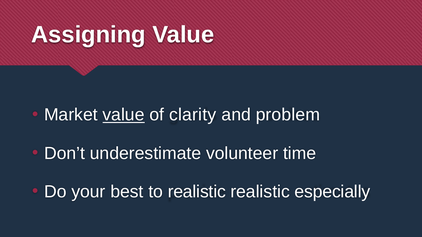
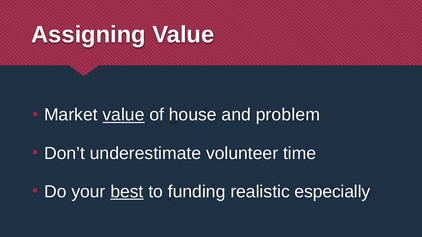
clarity: clarity -> house
best underline: none -> present
to realistic: realistic -> funding
